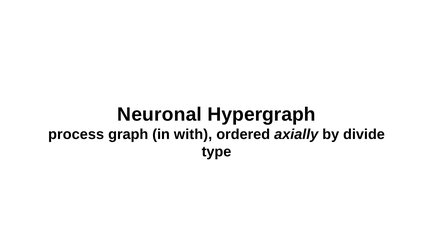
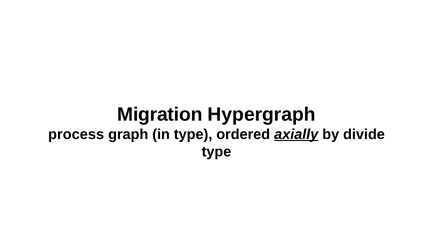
Neuronal: Neuronal -> Migration
in with: with -> type
axially underline: none -> present
